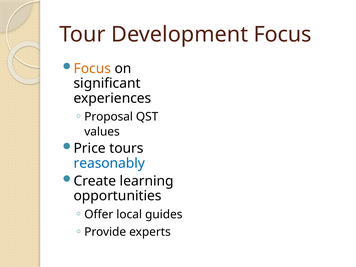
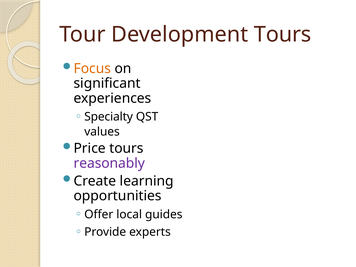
Development Focus: Focus -> Tours
Proposal: Proposal -> Specialty
reasonably colour: blue -> purple
